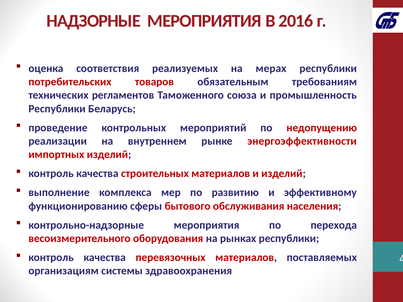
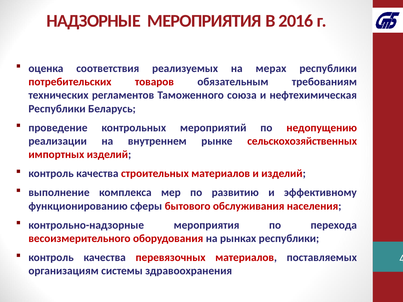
промышленность: промышленность -> нефтехимическая
энергоэффективности: энергоэффективности -> сельскохозяйственных
